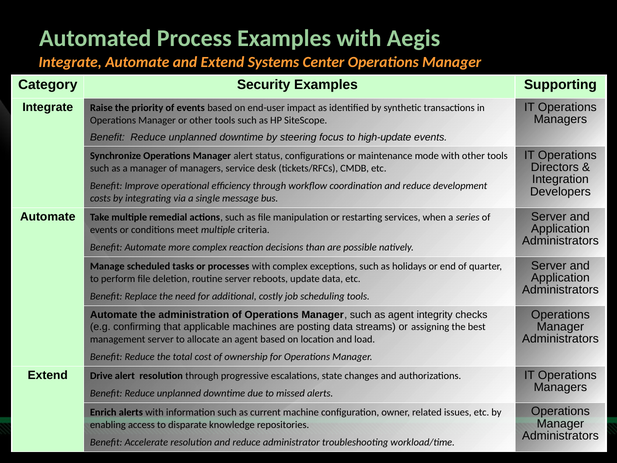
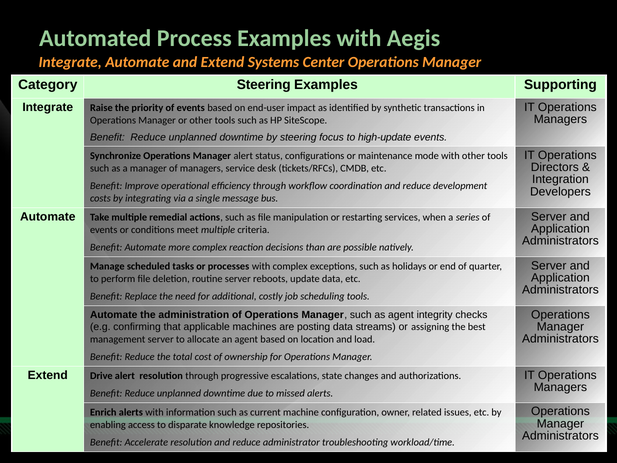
Category Security: Security -> Steering
